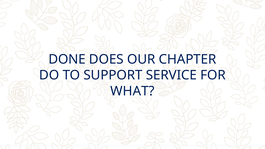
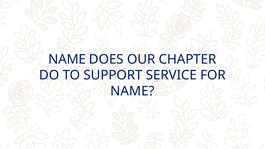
DONE at (67, 59): DONE -> NAME
WHAT at (132, 91): WHAT -> NAME
